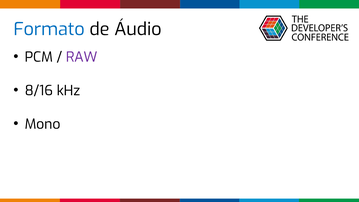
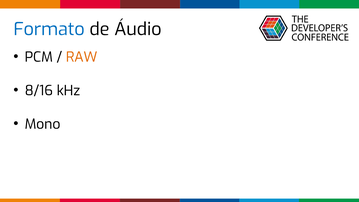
RAW colour: purple -> orange
